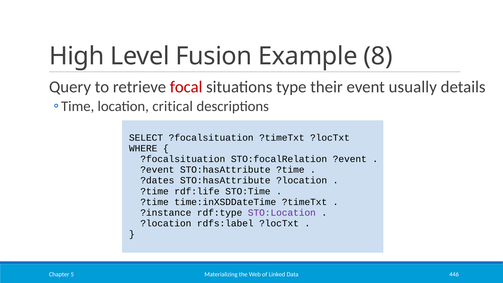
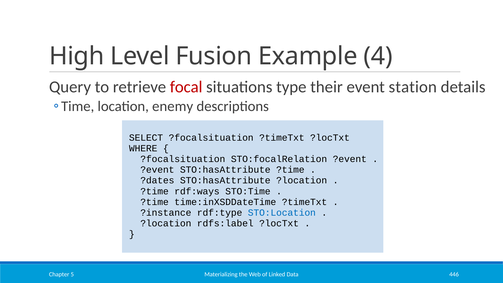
8: 8 -> 4
usually: usually -> station
critical: critical -> enemy
rdf:life: rdf:life -> rdf:ways
STO:Location colour: purple -> blue
